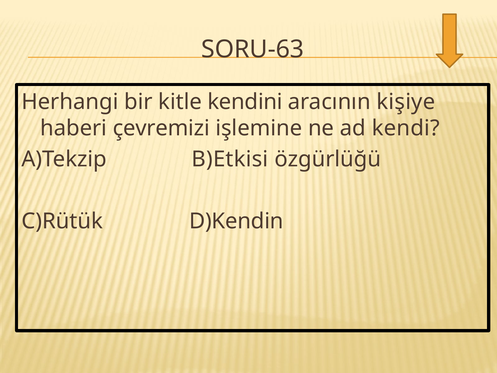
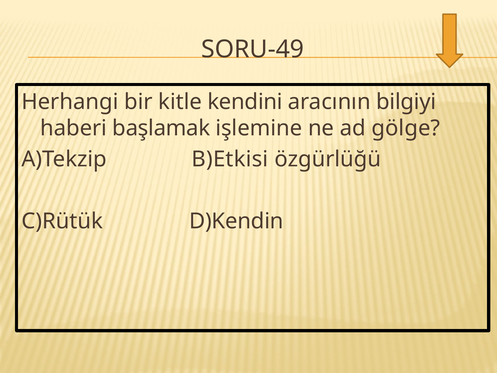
SORU-63: SORU-63 -> SORU-49
kişiye: kişiye -> bilgiyi
çevremizi: çevremizi -> başlamak
kendi: kendi -> gölge
